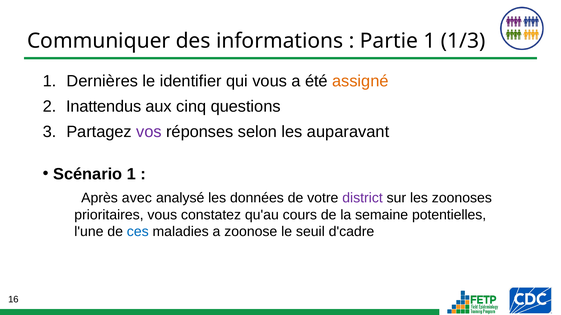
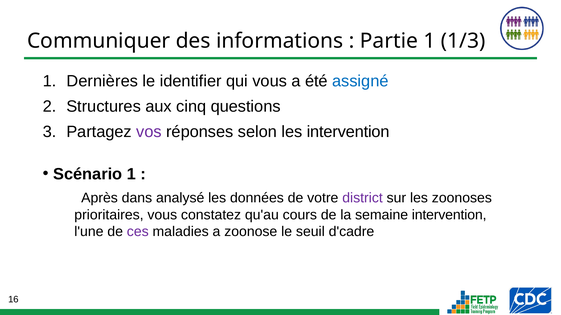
assigné colour: orange -> blue
Inattendus: Inattendus -> Structures
les auparavant: auparavant -> intervention
avec: avec -> dans
semaine potentielles: potentielles -> intervention
ces colour: blue -> purple
